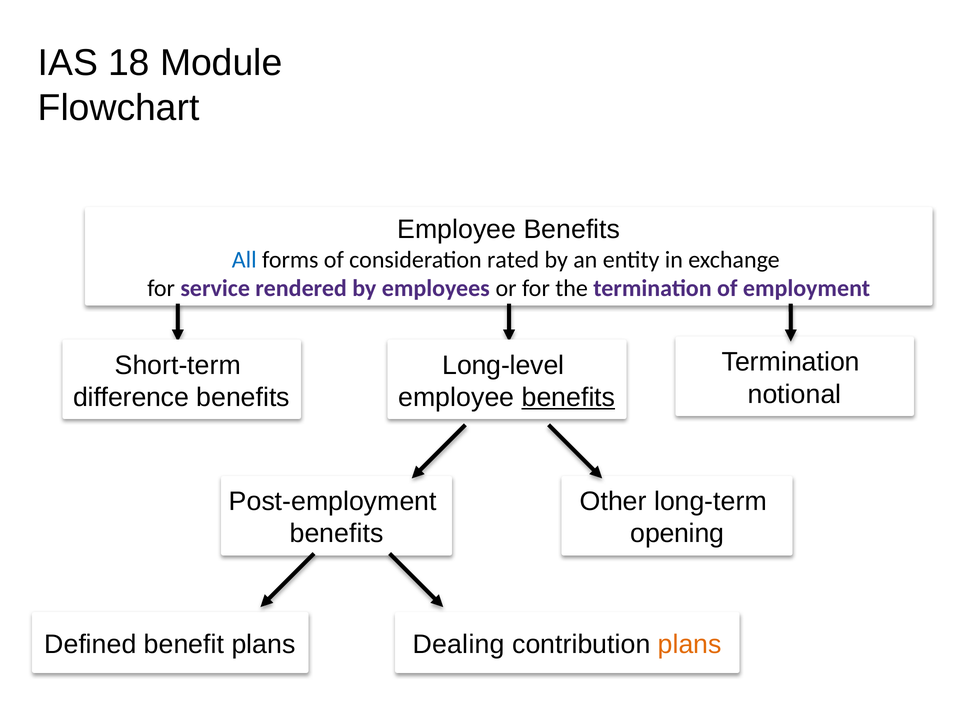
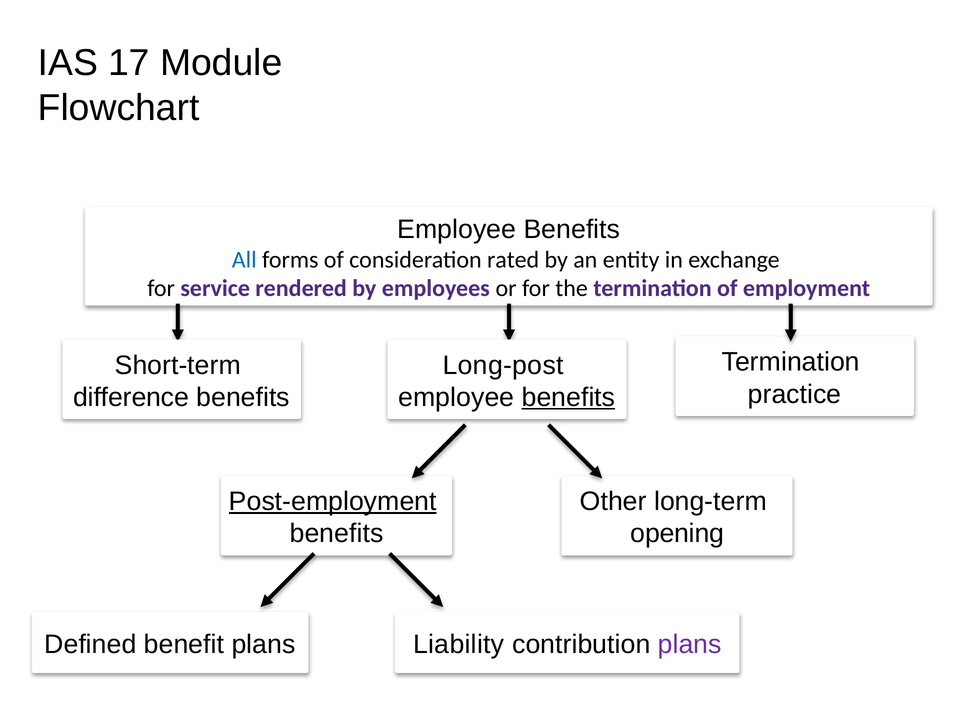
18: 18 -> 17
Long-level: Long-level -> Long-post
notional: notional -> practice
Post-employment underline: none -> present
Dealing: Dealing -> Liability
plans at (690, 644) colour: orange -> purple
